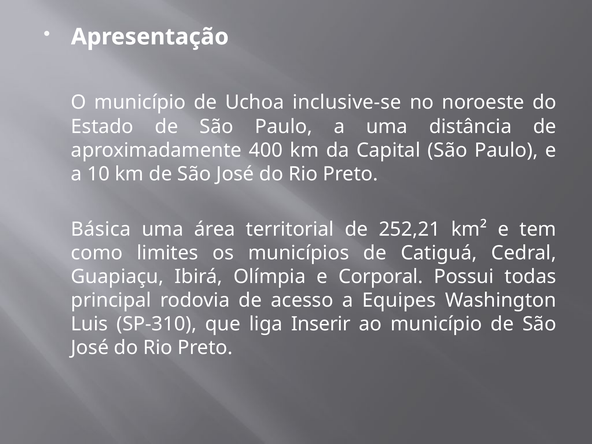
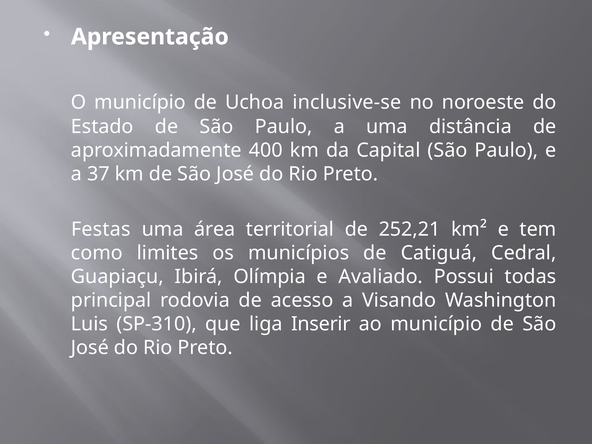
10: 10 -> 37
Básica: Básica -> Festas
Corporal: Corporal -> Avaliado
Equipes: Equipes -> Visando
